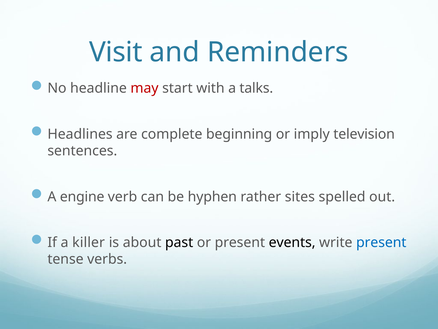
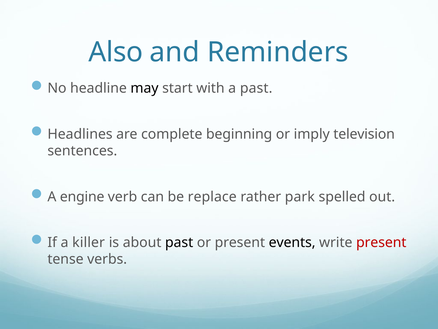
Visit: Visit -> Also
may colour: red -> black
a talks: talks -> past
hyphen: hyphen -> replace
sites: sites -> park
present at (381, 242) colour: blue -> red
